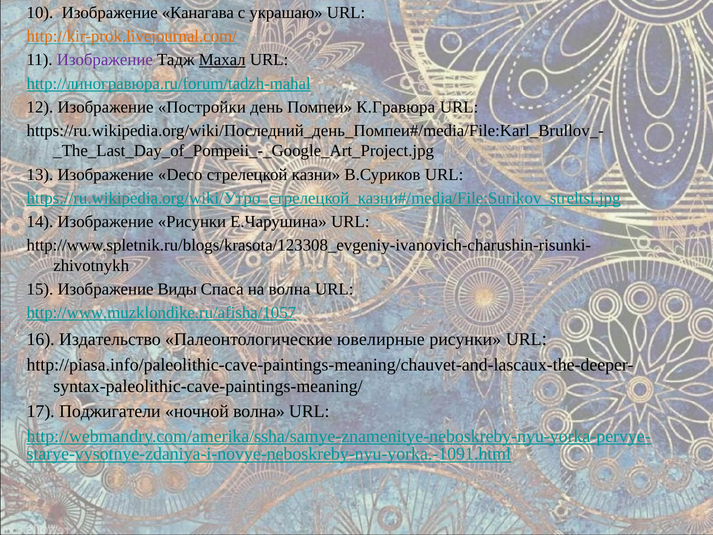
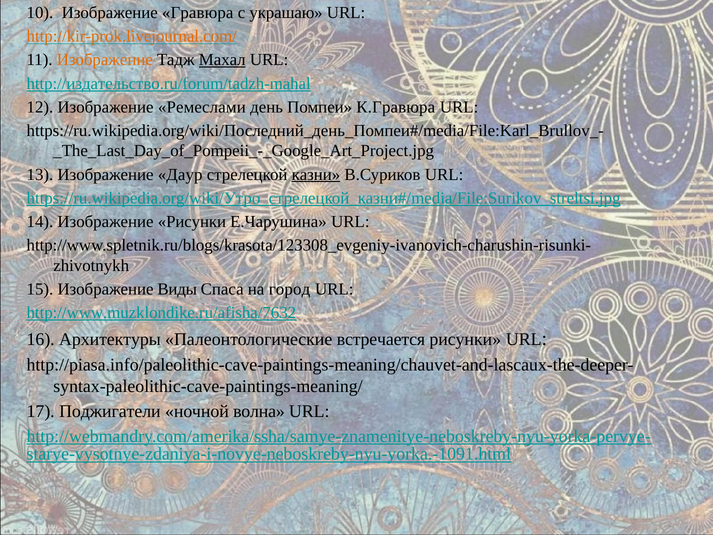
Канагава: Канагава -> Гравюра
Изображение at (105, 60) colour: purple -> orange
http://линогравюра.ru/forum/tadzh-mahal: http://линогравюра.ru/forum/tadzh-mahal -> http://издательство.ru/forum/tadzh-mahal
Постройки: Постройки -> Ремеслами
Deco: Deco -> Даур
казни underline: none -> present
на волна: волна -> город
http://www.muzklondike.ru/afisha/1057: http://www.muzklondike.ru/afisha/1057 -> http://www.muzklondike.ru/afisha/7632
Издательство: Издательство -> Архитектуры
ювелирные: ювелирные -> встречается
